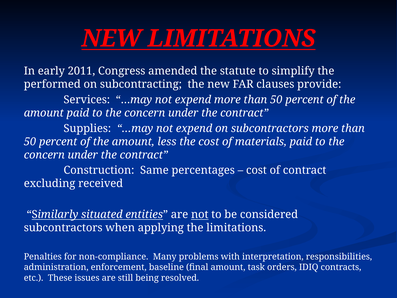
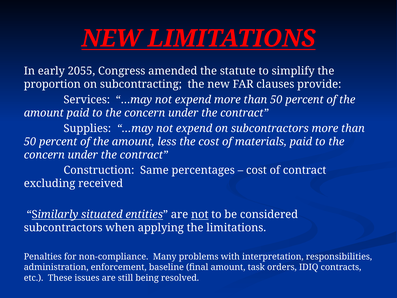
2011: 2011 -> 2055
performed: performed -> proportion
